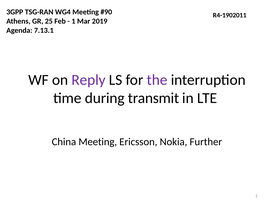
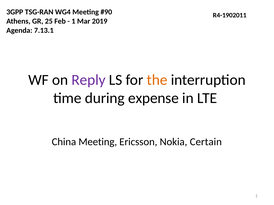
the colour: purple -> orange
transmit: transmit -> expense
Further: Further -> Certain
